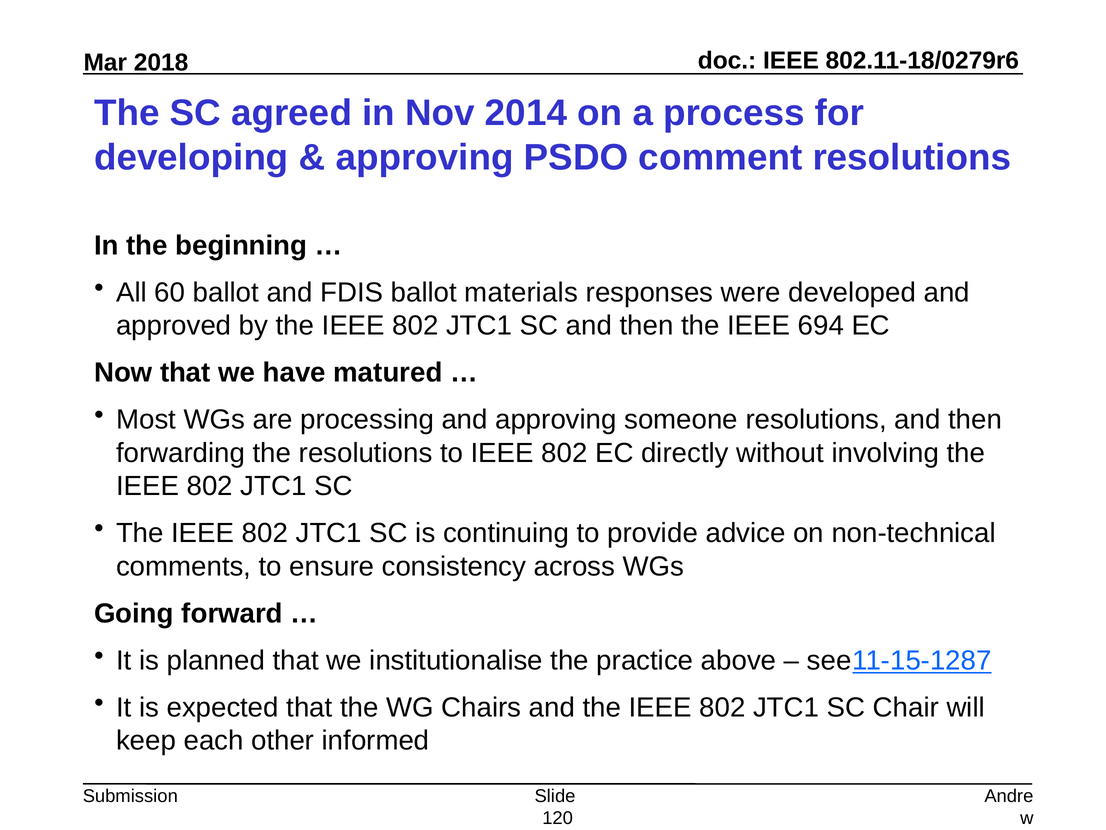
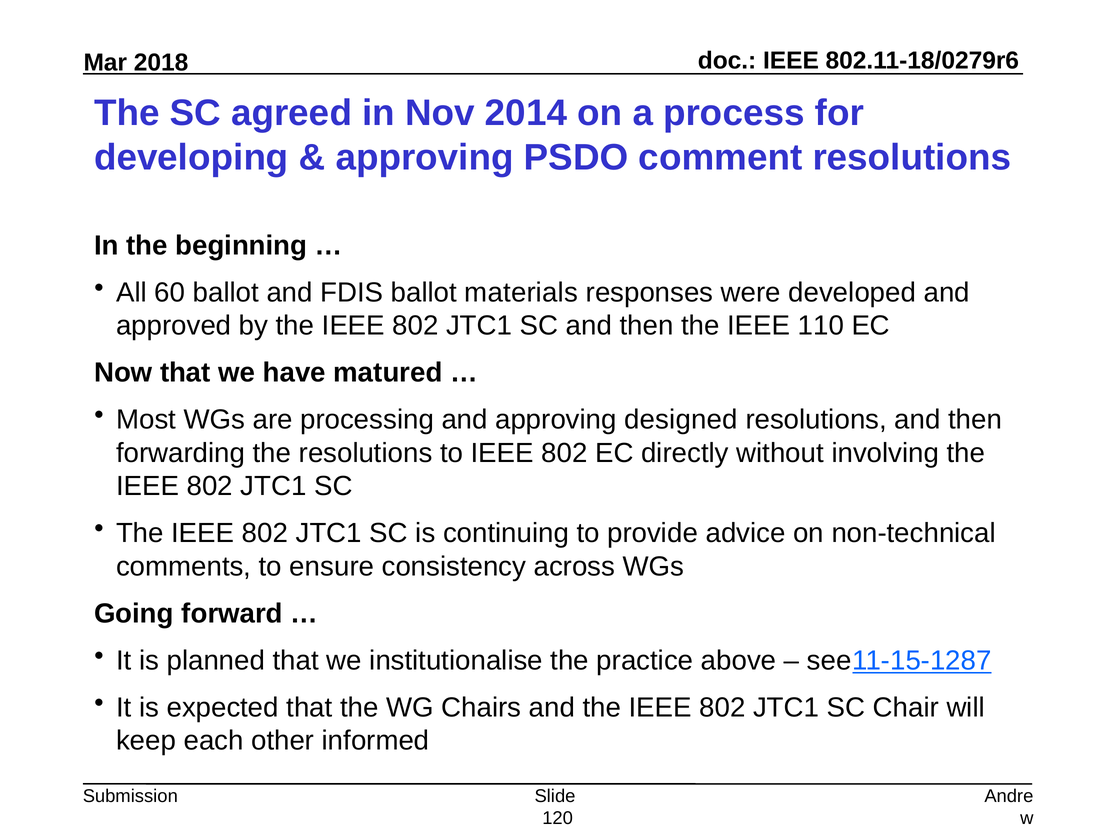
694: 694 -> 110
someone: someone -> designed
